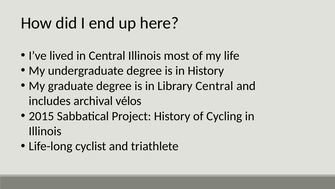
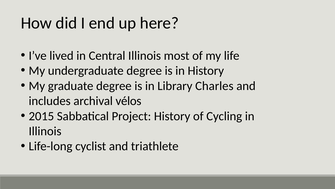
Library Central: Central -> Charles
